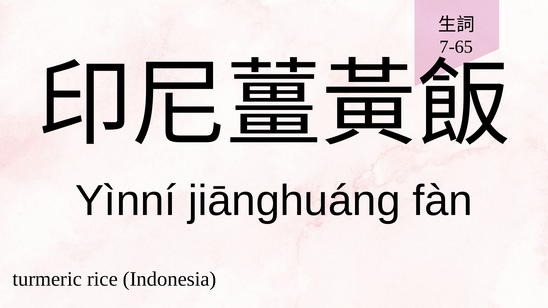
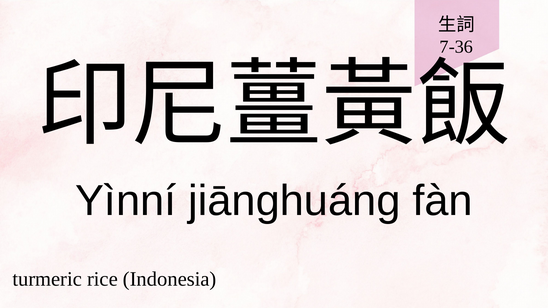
7-65: 7-65 -> 7-36
